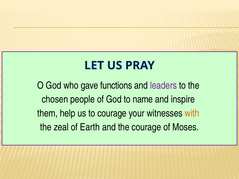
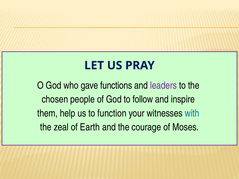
name: name -> follow
to courage: courage -> function
with colour: orange -> blue
